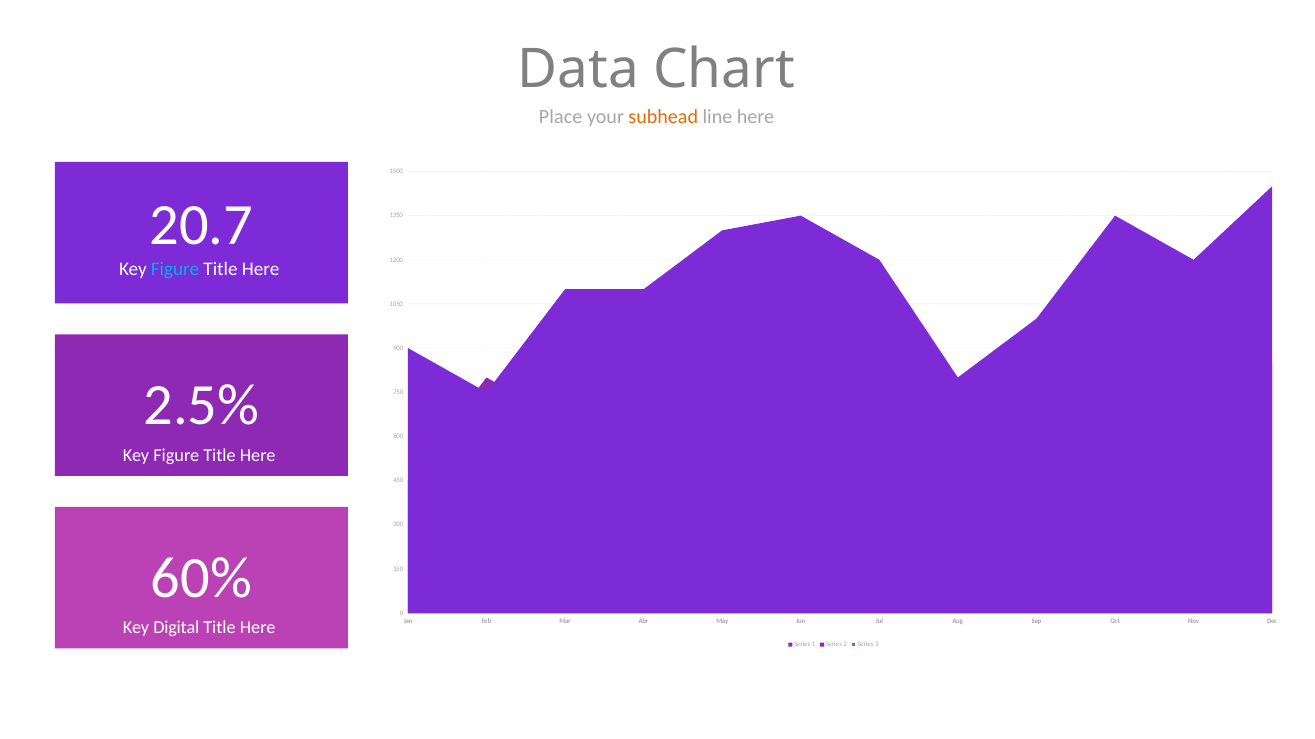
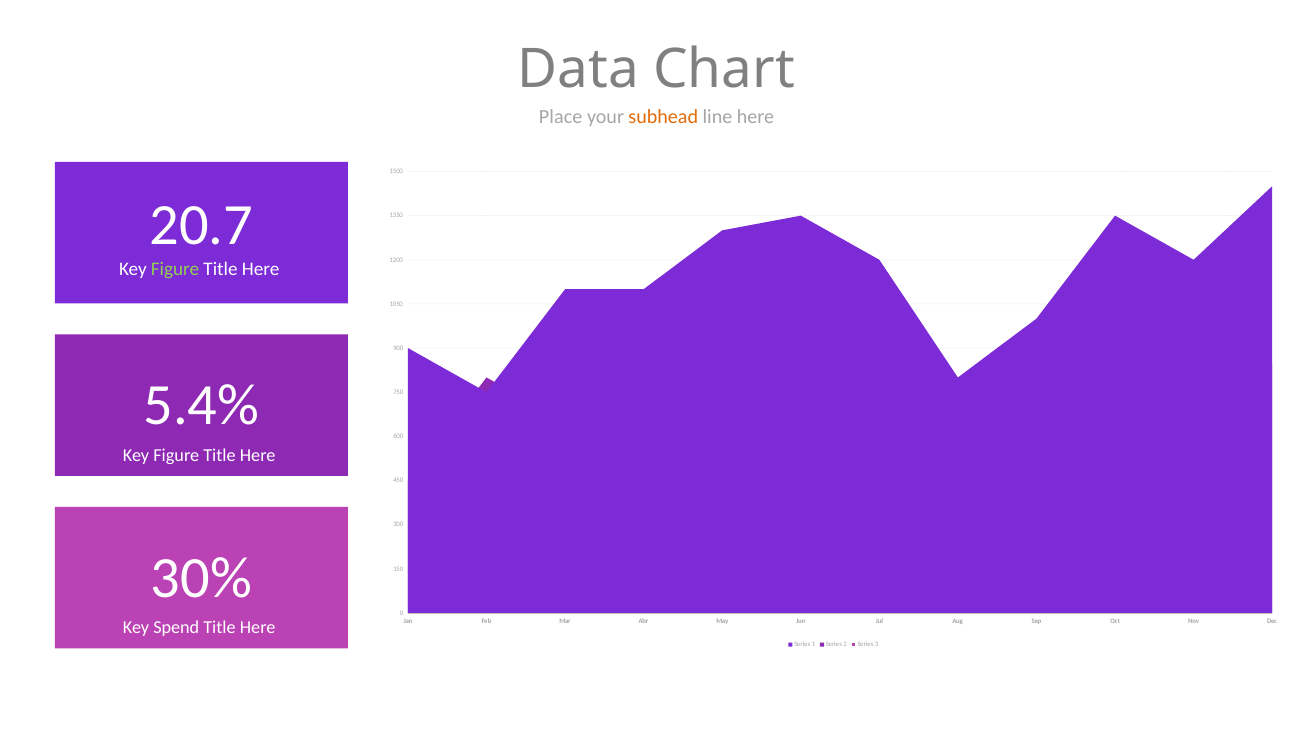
Figure at (175, 269) colour: light blue -> light green
2.5%: 2.5% -> 5.4%
60%: 60% -> 30%
Digital: Digital -> Spend
